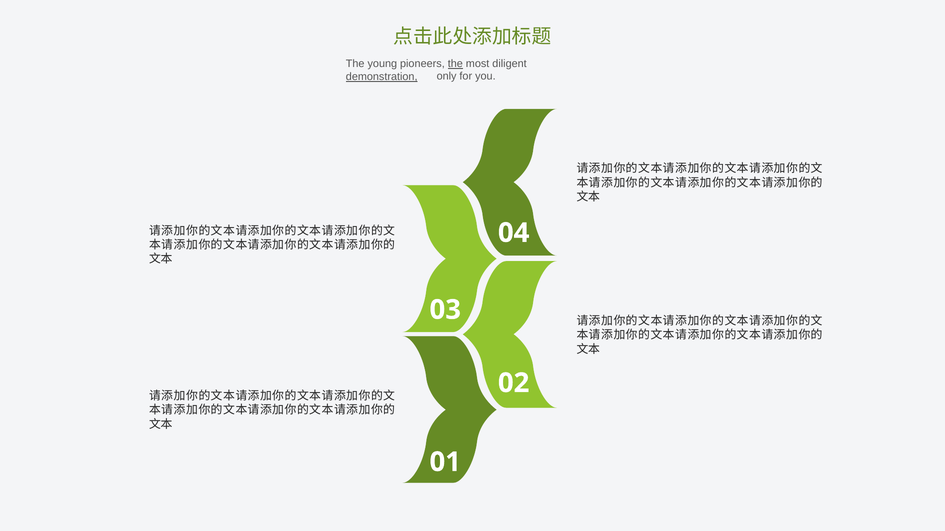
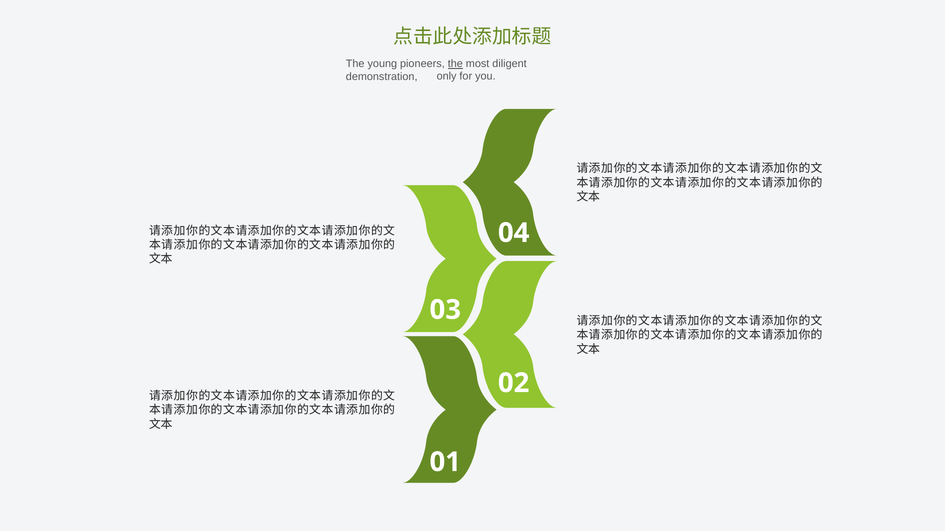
demonstration underline: present -> none
